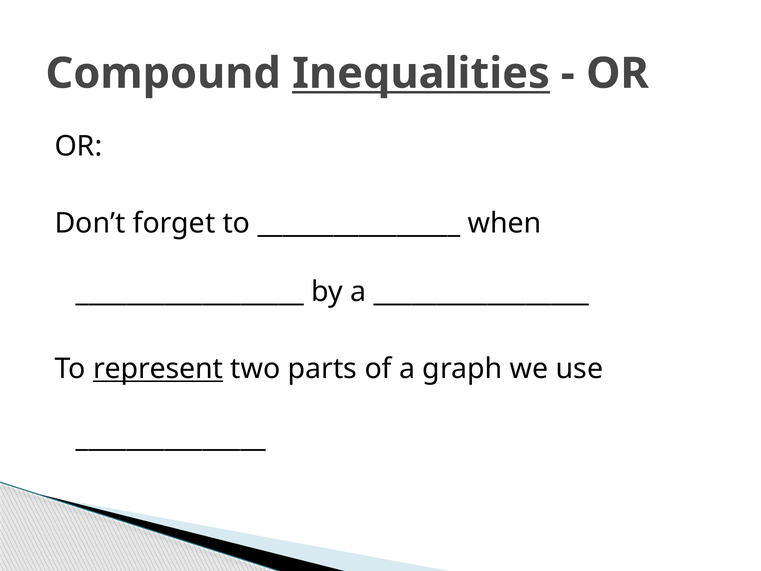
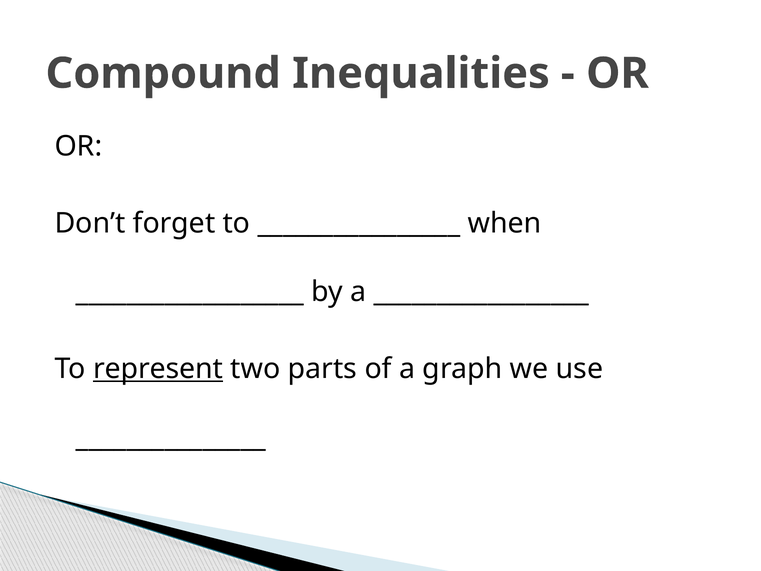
Inequalities underline: present -> none
